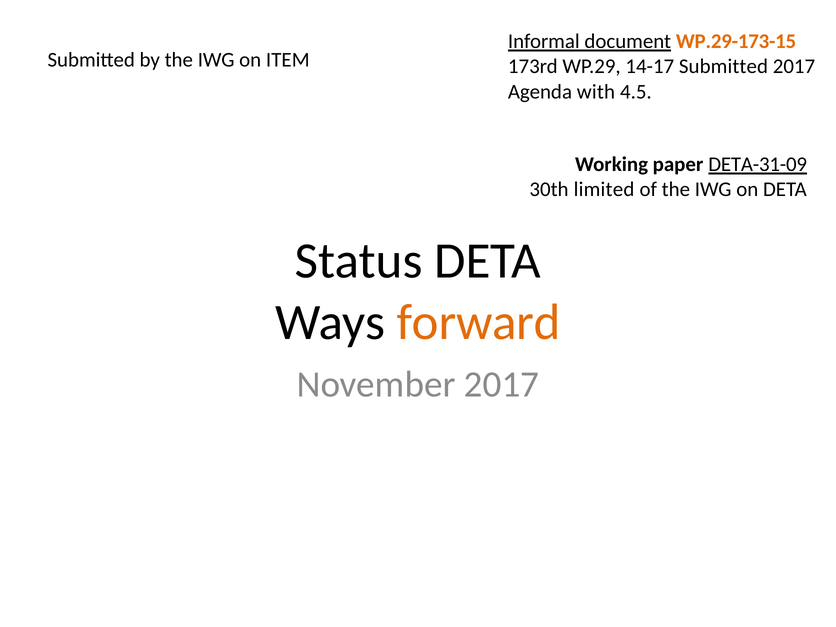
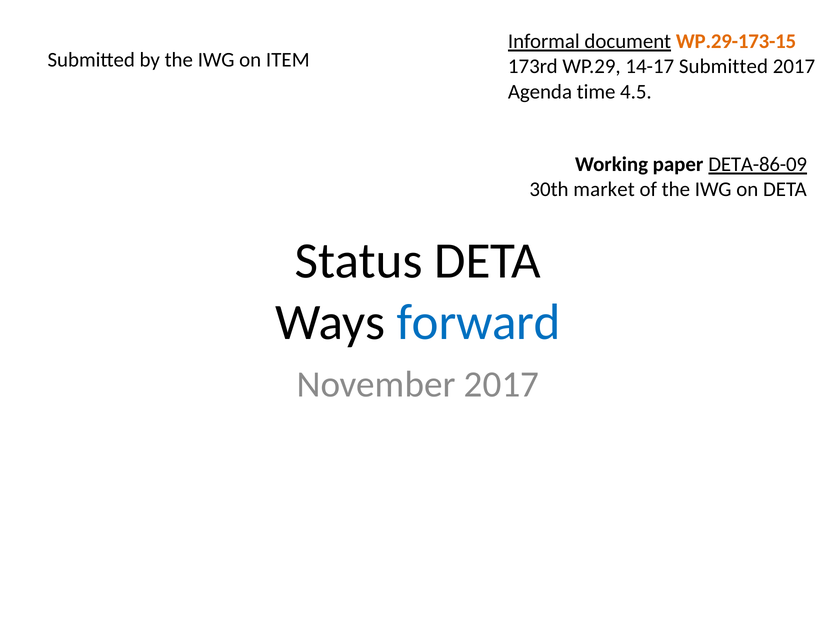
with: with -> time
DETA-31-09: DETA-31-09 -> DETA-86-09
limited: limited -> market
forward colour: orange -> blue
